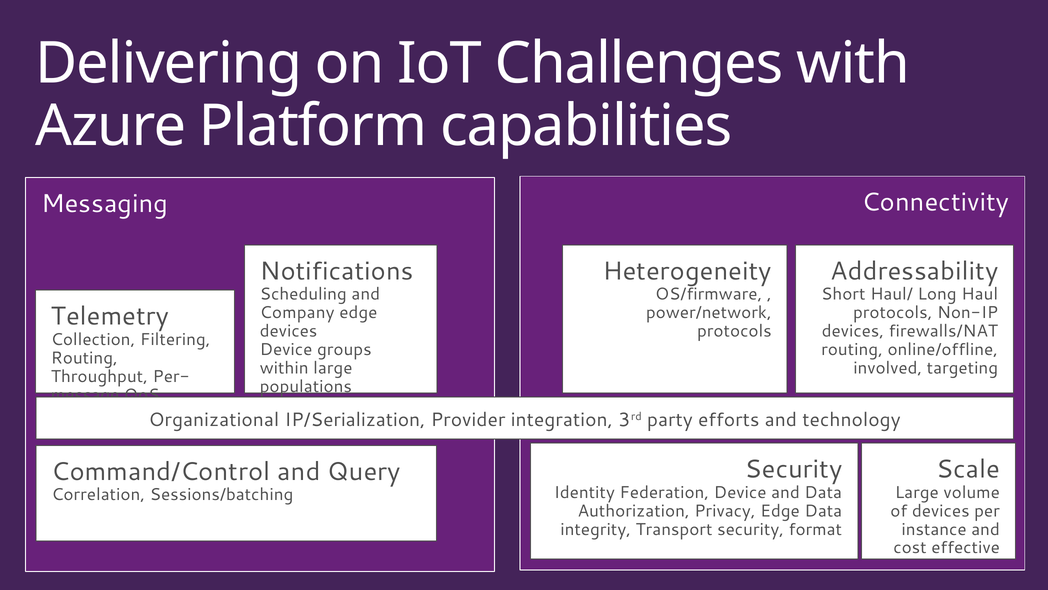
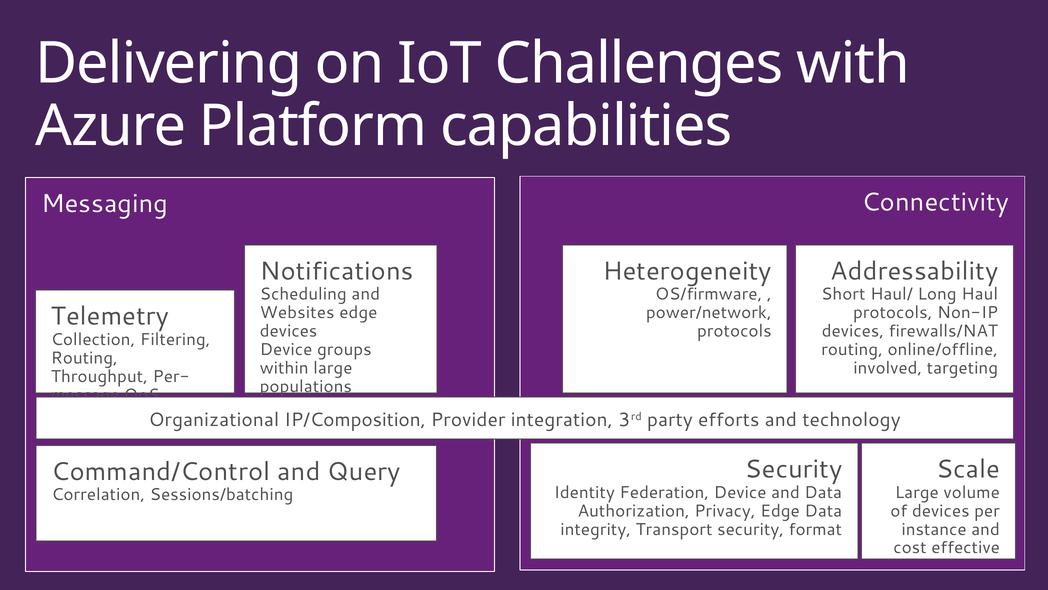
Company: Company -> Websites
IP/Serialization: IP/Serialization -> IP/Composition
